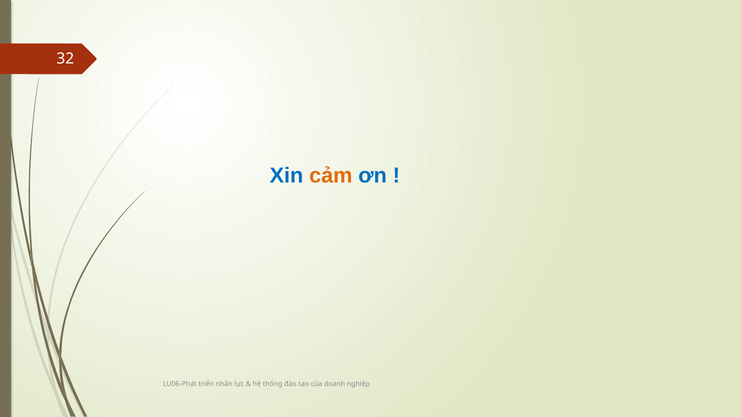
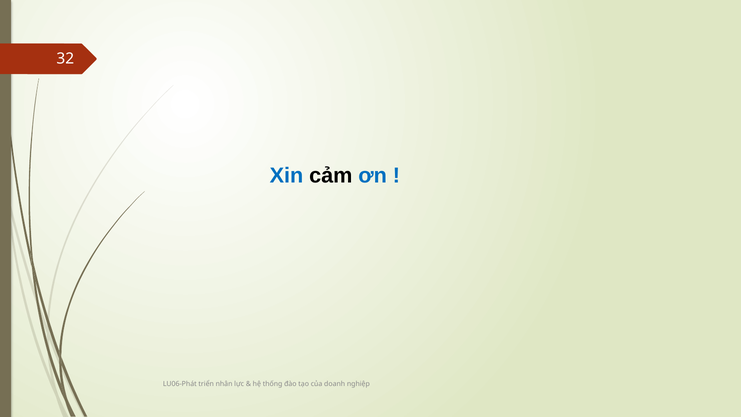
cảm colour: orange -> black
